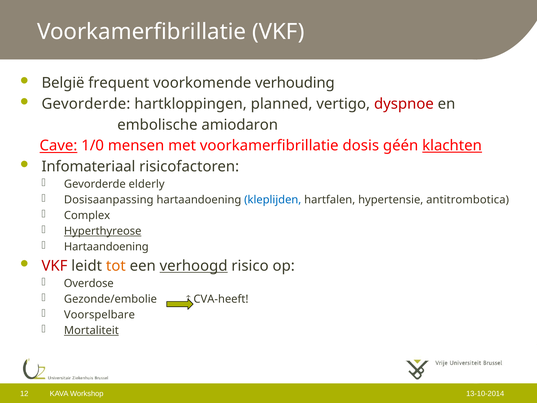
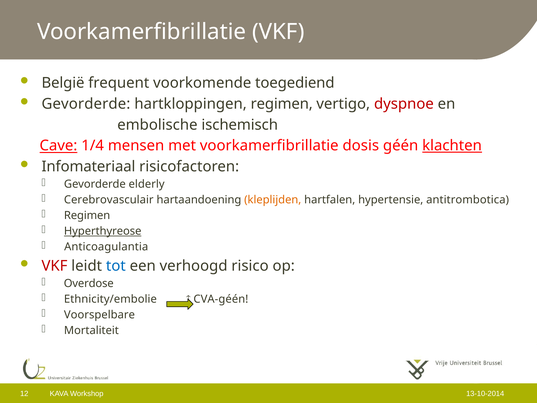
verhouding: verhouding -> toegediend
hartkloppingen planned: planned -> regimen
amiodaron: amiodaron -> ischemisch
1/0: 1/0 -> 1/4
Dosisaanpassing: Dosisaanpassing -> Cerebrovasculair
kleplijden colour: blue -> orange
Complex at (87, 215): Complex -> Regimen
Hartaandoening at (106, 247): Hartaandoening -> Anticoagulantia
tot colour: orange -> blue
verhoogd underline: present -> none
Gezonde/embolie: Gezonde/embolie -> Ethnicity/embolie
CVA-heeft: CVA-heeft -> CVA-géén
Mortaliteit underline: present -> none
